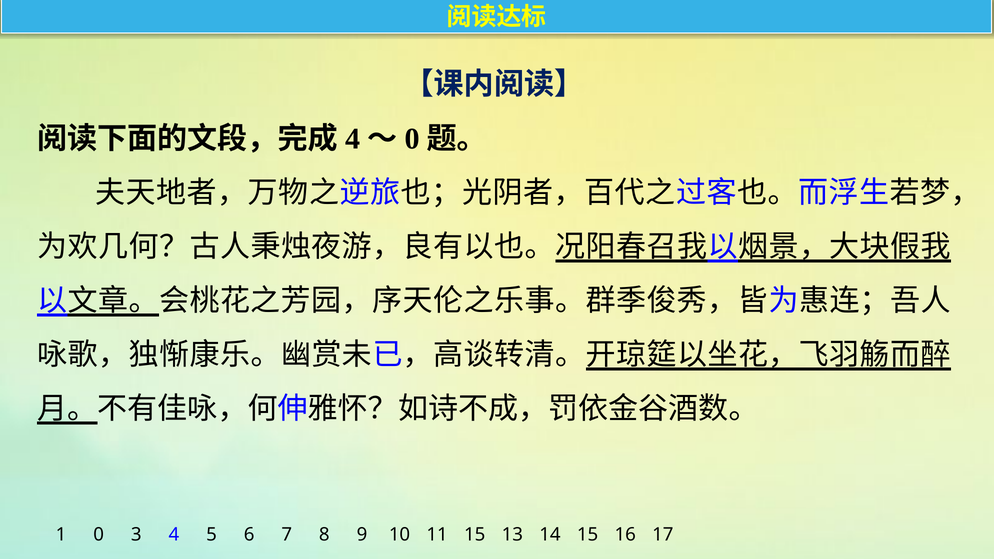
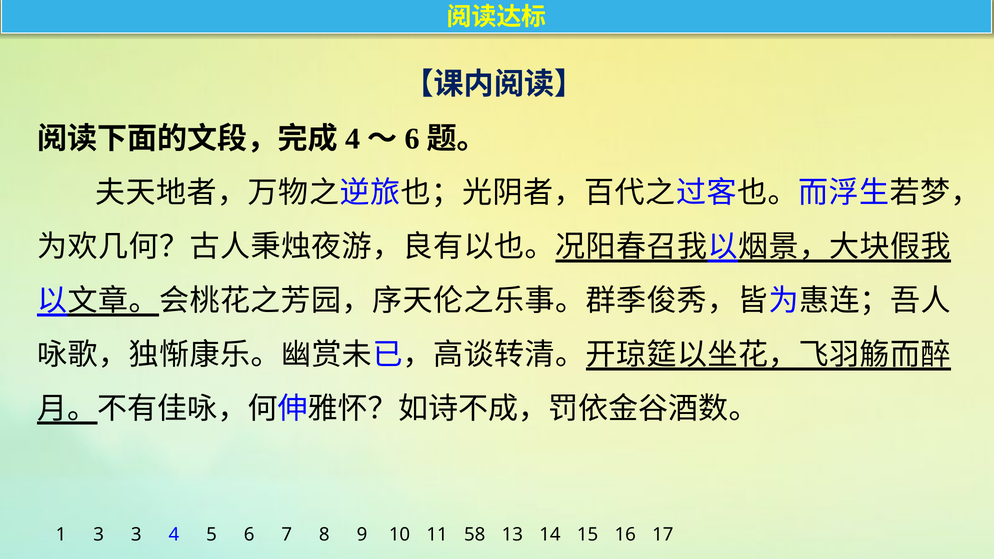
0 at (412, 139): 0 -> 6
1 0: 0 -> 3
10 15: 15 -> 58
